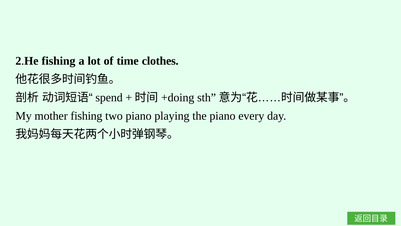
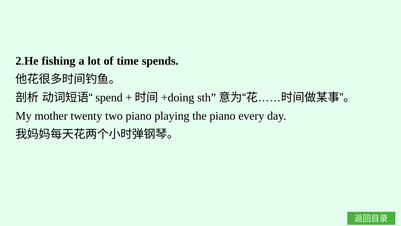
clothes: clothes -> spends
mother fishing: fishing -> twenty
